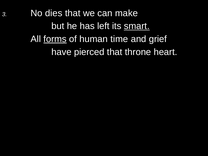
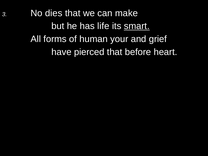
left: left -> life
forms underline: present -> none
time: time -> your
throne: throne -> before
